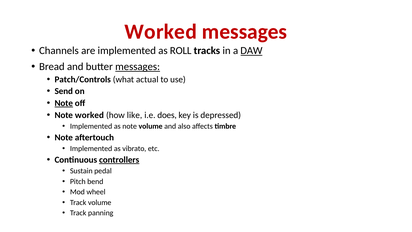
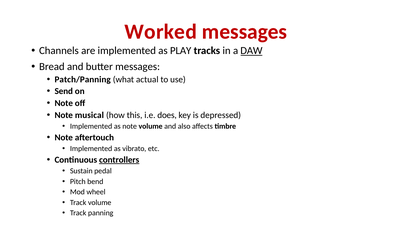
ROLL: ROLL -> PLAY
messages at (138, 67) underline: present -> none
Patch/Controls: Patch/Controls -> Patch/Panning
Note at (64, 103) underline: present -> none
Note worked: worked -> musical
like: like -> this
